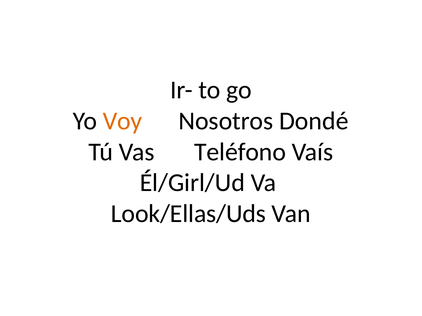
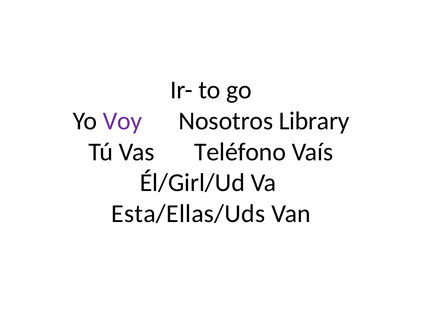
Voy colour: orange -> purple
Dondé: Dondé -> Library
Look/Ellas/Uds: Look/Ellas/Uds -> Esta/Ellas/Uds
